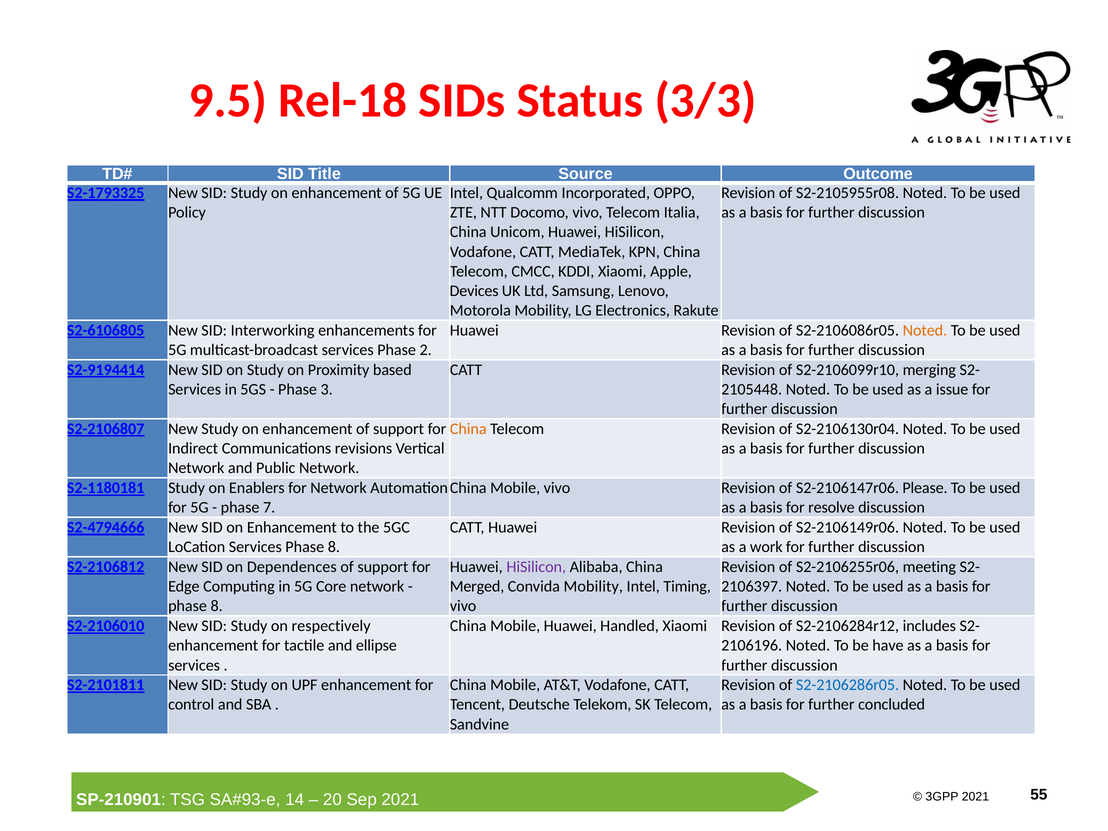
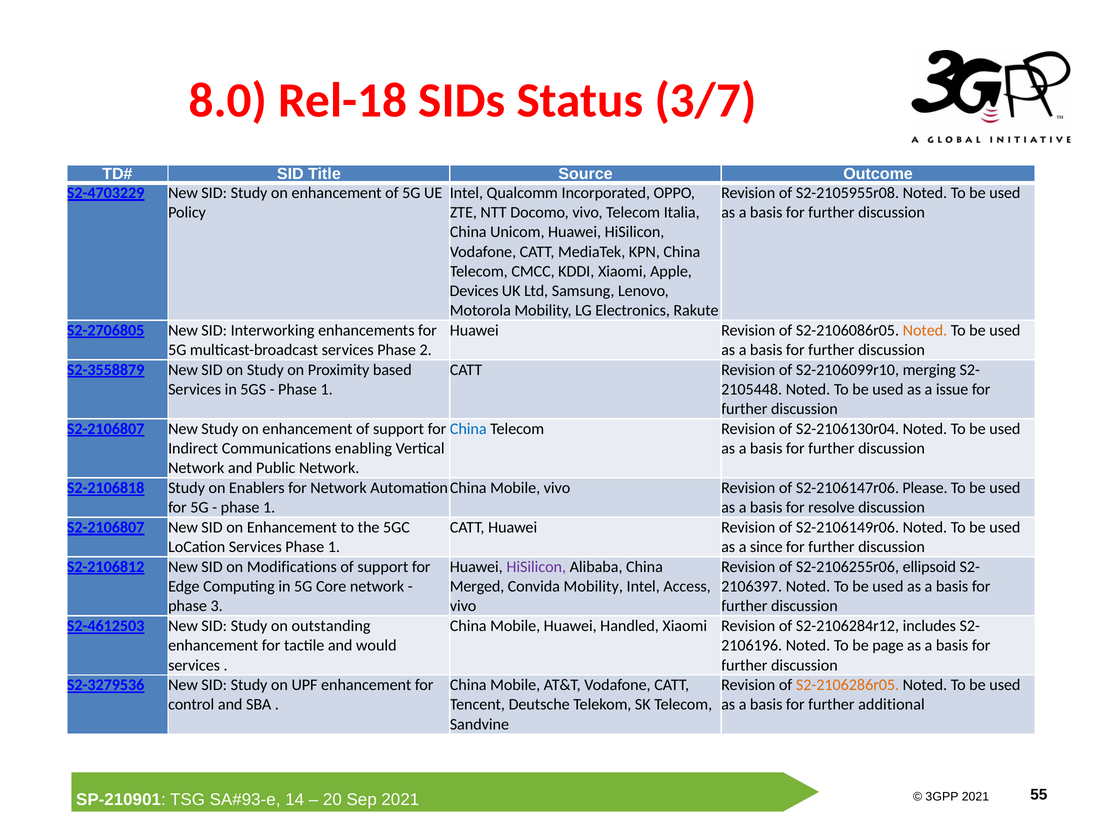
9.5: 9.5 -> 8.0
3/3: 3/3 -> 3/7
S2-1793325: S2-1793325 -> S2-4703229
S2-6106805: S2-6106805 -> S2-2706805
S2-9194414: S2-9194414 -> S2-3558879
3 at (327, 389): 3 -> 1
China at (468, 429) colour: orange -> blue
revisions: revisions -> enabling
S2-1180181: S2-1180181 -> S2-2106818
7 at (269, 508): 7 -> 1
S2-4794666 at (106, 527): S2-4794666 -> S2-2106807
Services Phase 8: 8 -> 1
work: work -> since
Dependences: Dependences -> Modifications
meeting: meeting -> ellipsoid
Timing: Timing -> Access
8 at (217, 606): 8 -> 3
S2-2106010: S2-2106010 -> S2-4612503
respectively: respectively -> outstanding
ellipse: ellipse -> would
have: have -> page
S2-2101811: S2-2101811 -> S2-3279536
S2-2106286r05 colour: blue -> orange
concluded: concluded -> additional
